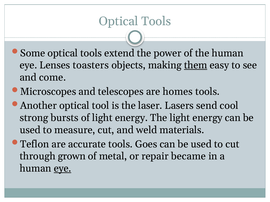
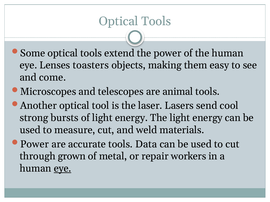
them underline: present -> none
homes: homes -> animal
Teflon at (35, 144): Teflon -> Power
Goes: Goes -> Data
became: became -> workers
